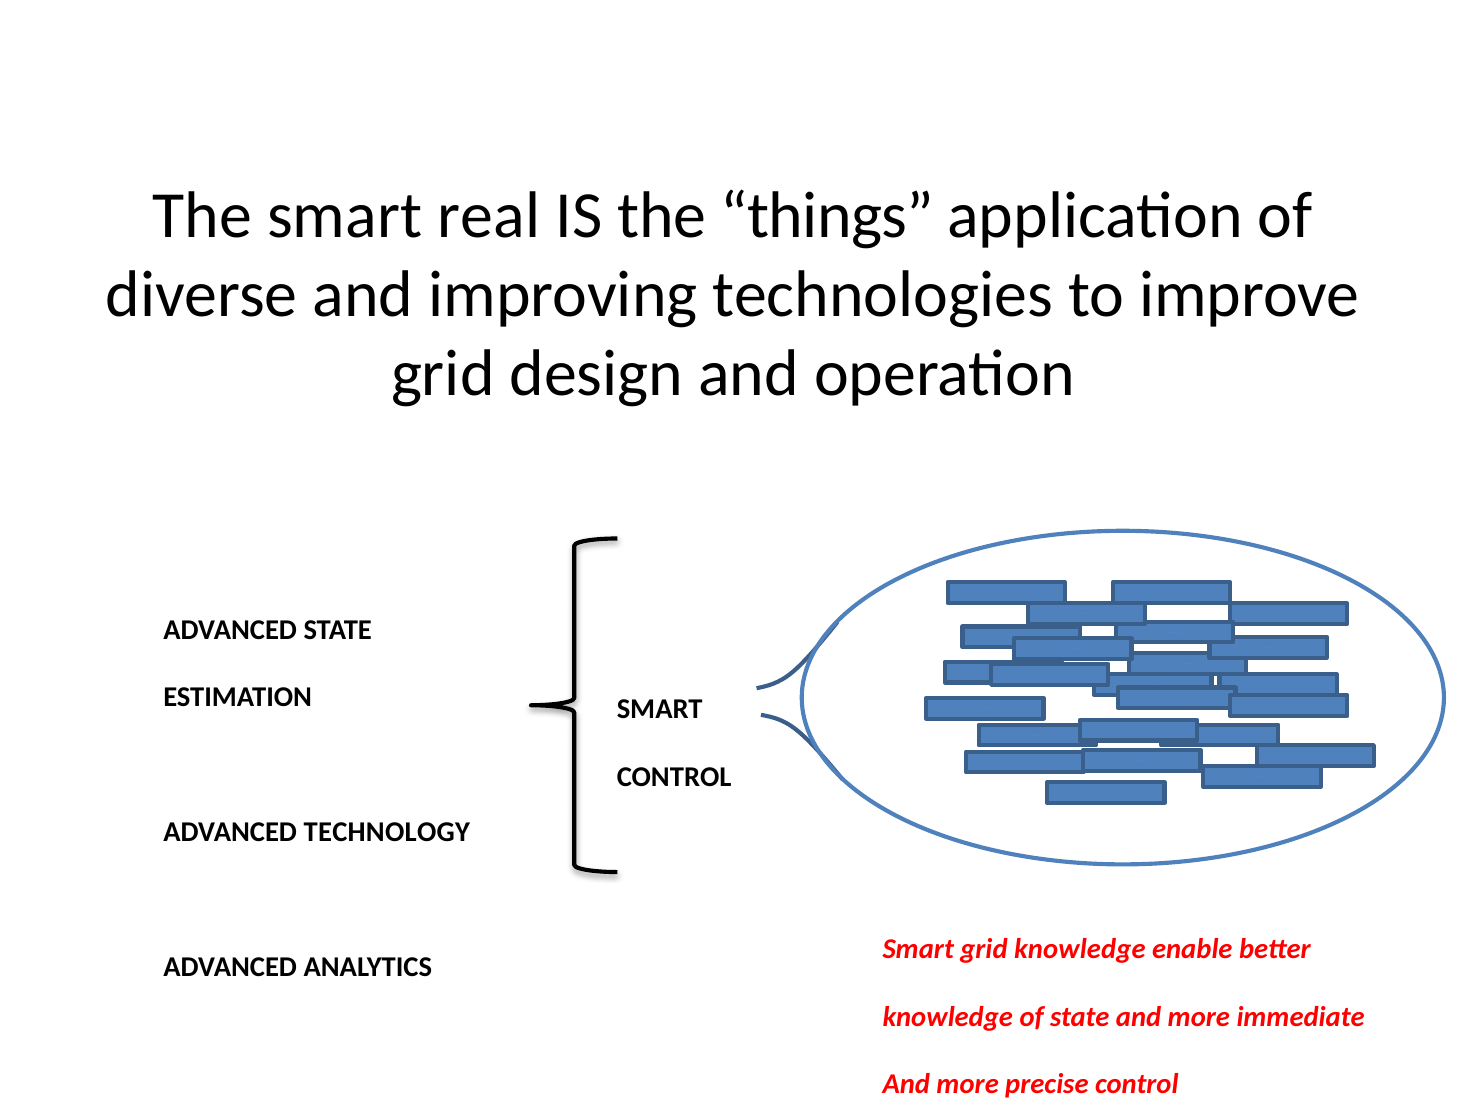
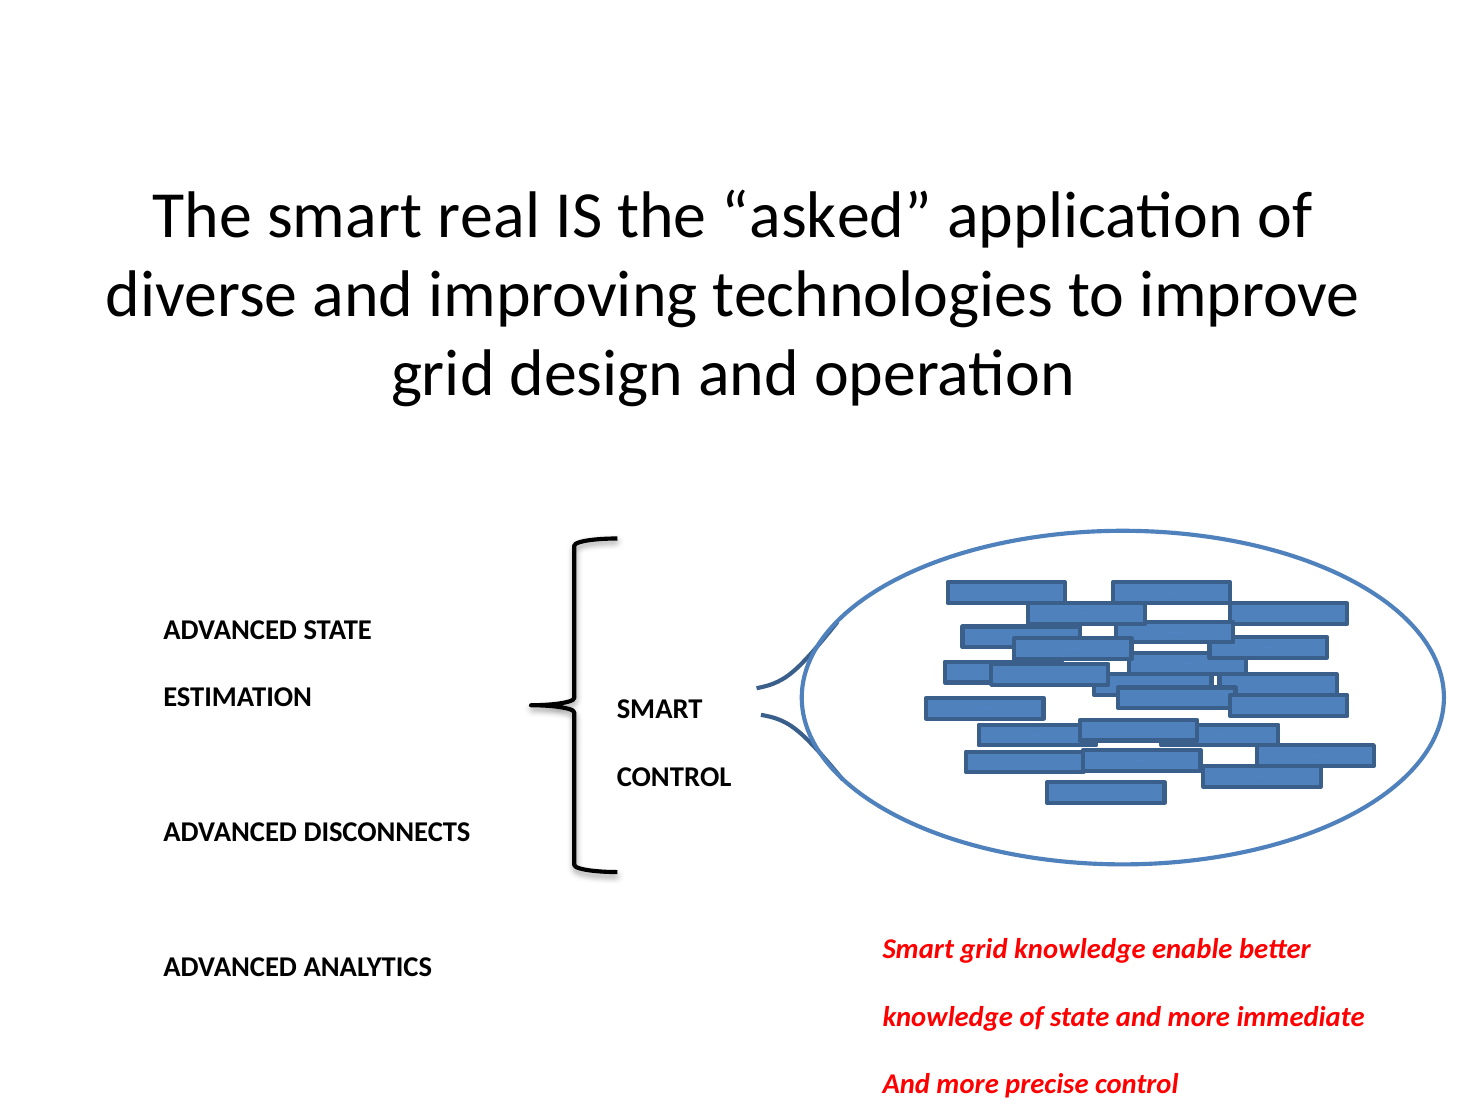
things: things -> asked
TECHNOLOGY: TECHNOLOGY -> DISCONNECTS
